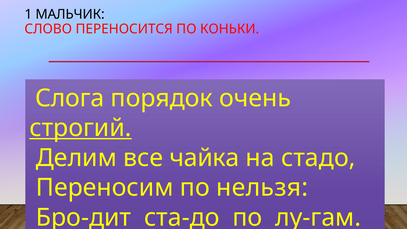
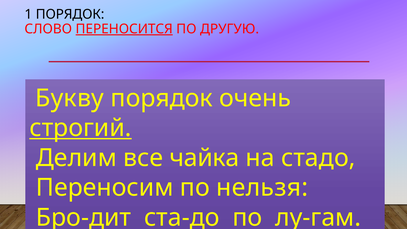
1 МАЛЬЧИК: МАЛЬЧИК -> ПОРЯДОК
ПЕРЕНОСИТСЯ underline: none -> present
КОНЬКИ: КОНЬКИ -> ДРУГУЮ
Слога: Слога -> Букву
